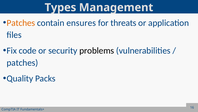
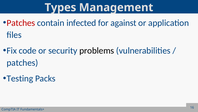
Patches at (21, 23) colour: orange -> red
ensures: ensures -> infected
threats: threats -> against
Quality: Quality -> Testing
